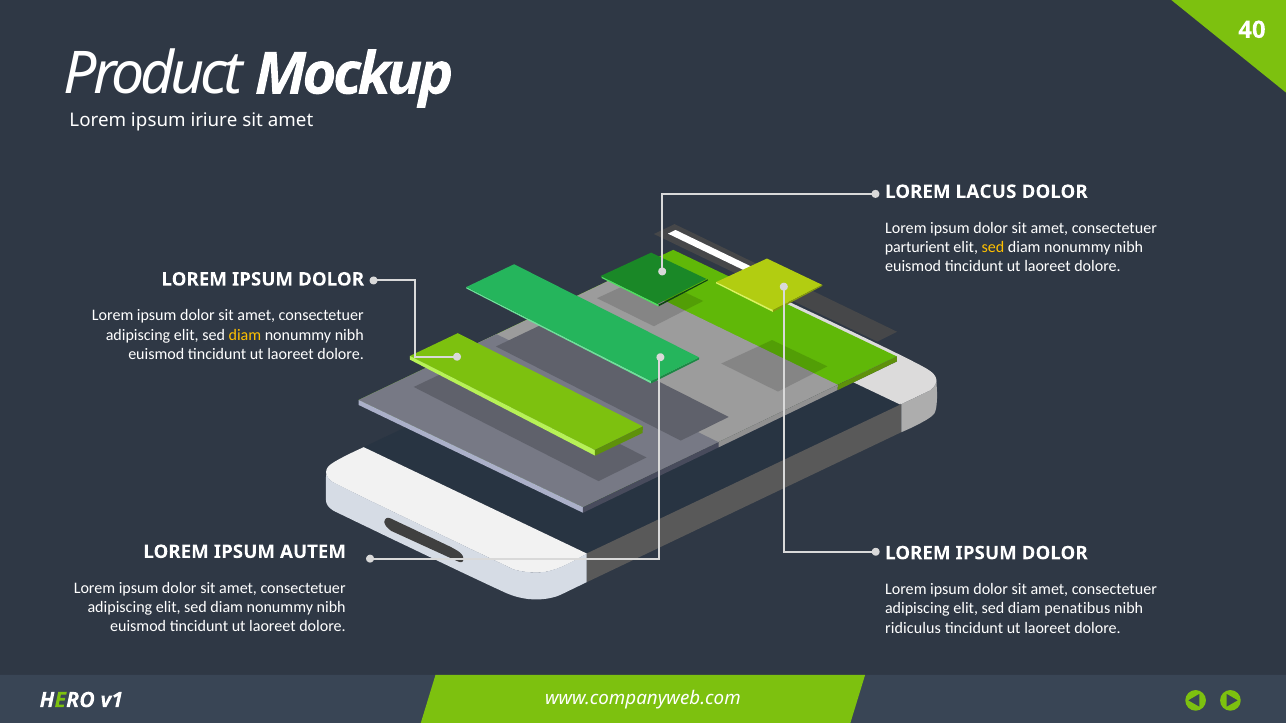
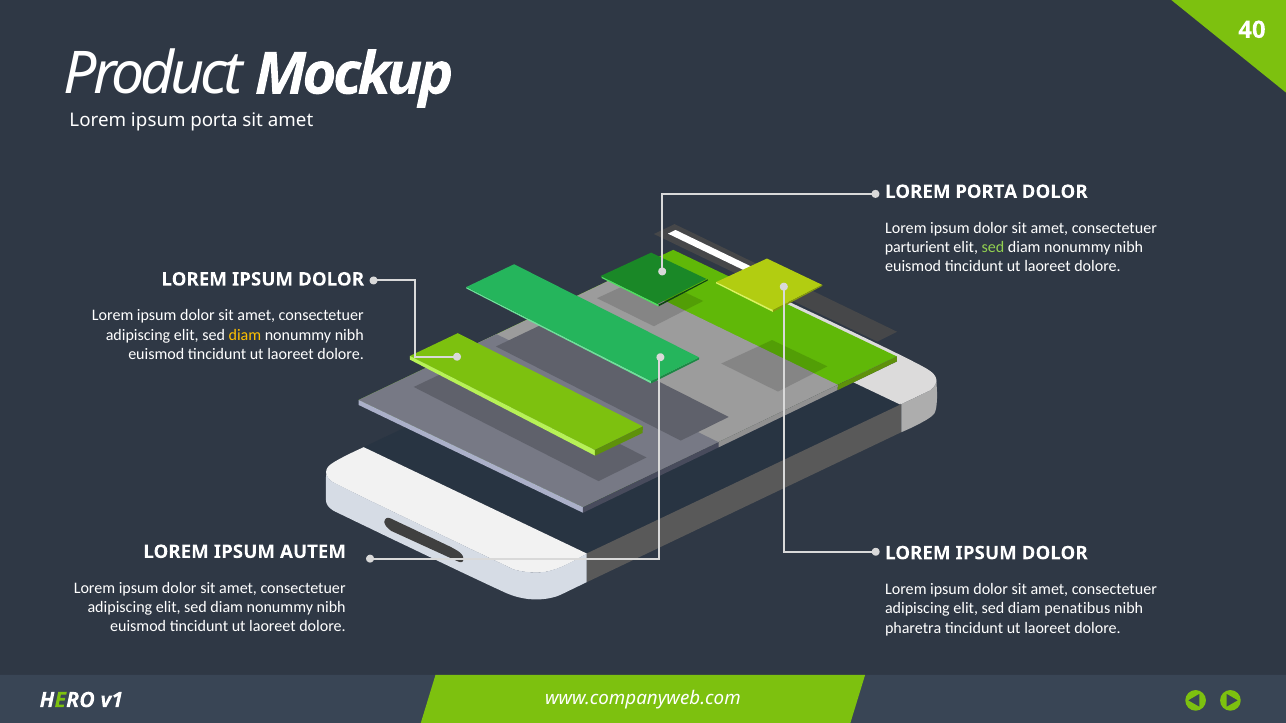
ipsum iriure: iriure -> porta
LOREM LACUS: LACUS -> PORTA
sed at (993, 247) colour: yellow -> light green
ridiculus: ridiculus -> pharetra
